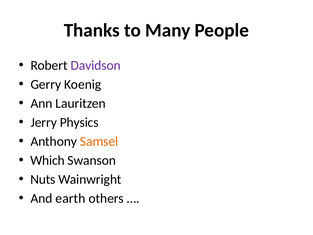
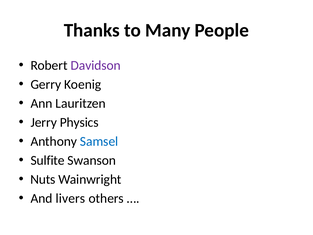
Samsel colour: orange -> blue
Which: Which -> Sulfite
earth: earth -> livers
